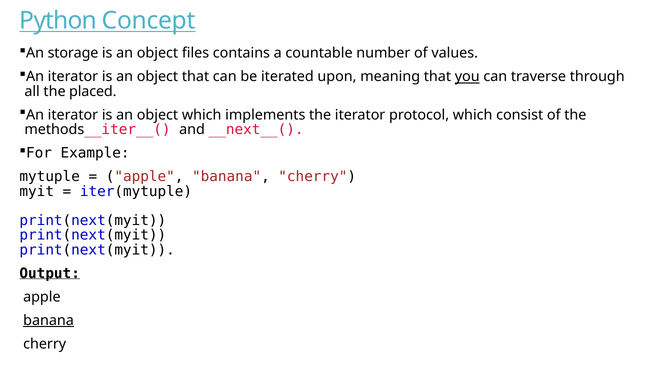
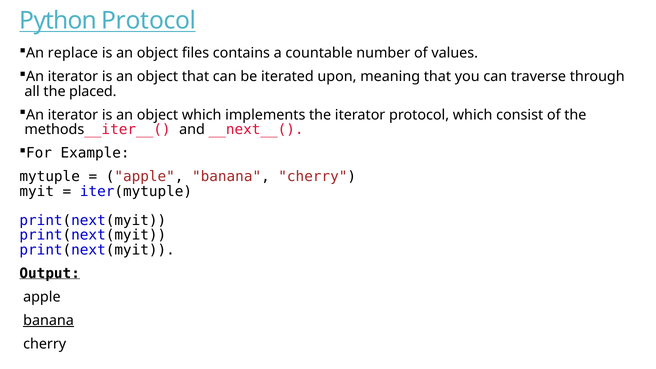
Python Concept: Concept -> Protocol
storage: storage -> replace
you underline: present -> none
